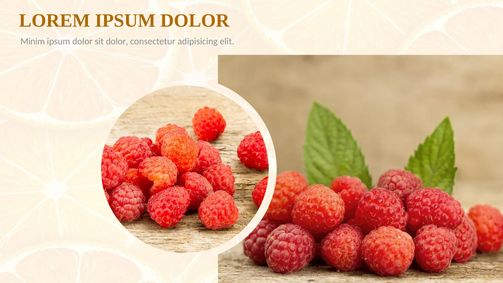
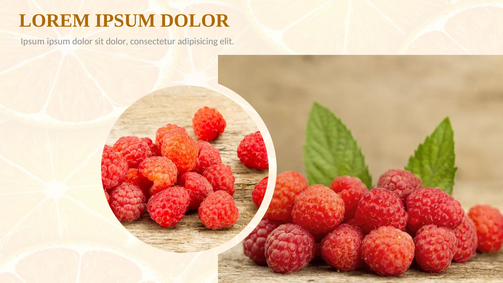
Minim at (33, 41): Minim -> Ipsum
